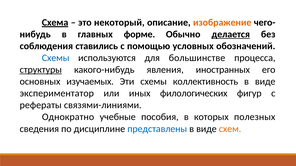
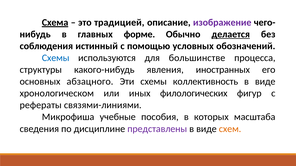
некоторый: некоторый -> традицией
изображение colour: orange -> purple
ставились: ставились -> истинный
структуры underline: present -> none
изучаемых: изучаемых -> абзацного
экспериментатор: экспериментатор -> хронологическом
Однократно: Однократно -> Микрофиша
полезных: полезных -> масштаба
представлены colour: blue -> purple
